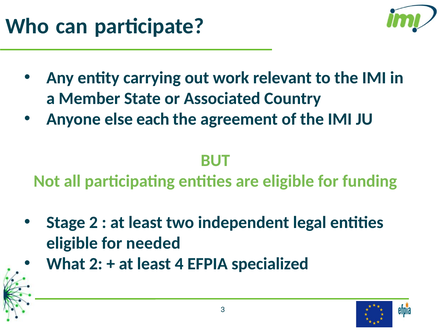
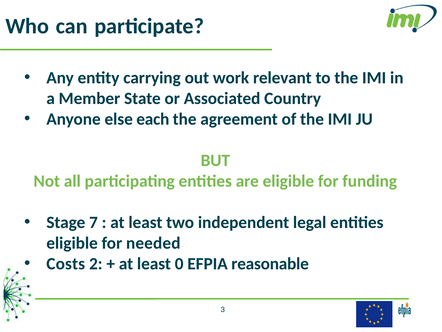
Stage 2: 2 -> 7
What: What -> Costs
4: 4 -> 0
specialized: specialized -> reasonable
